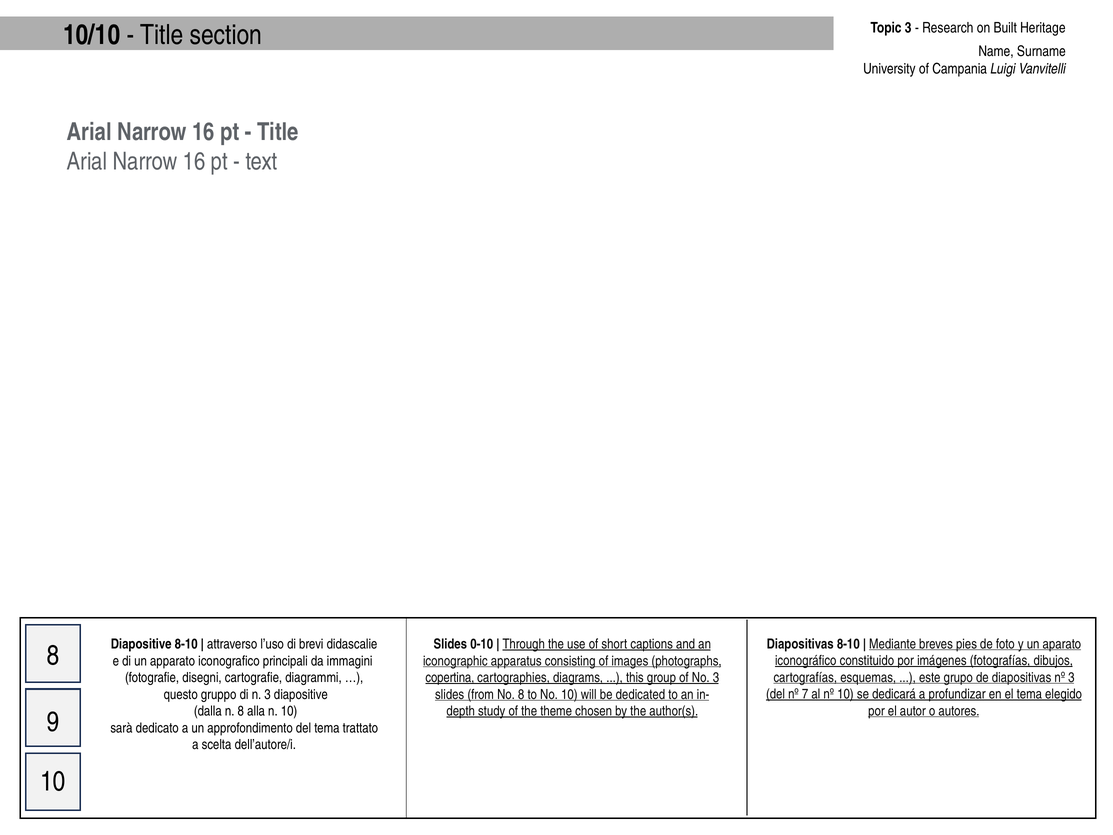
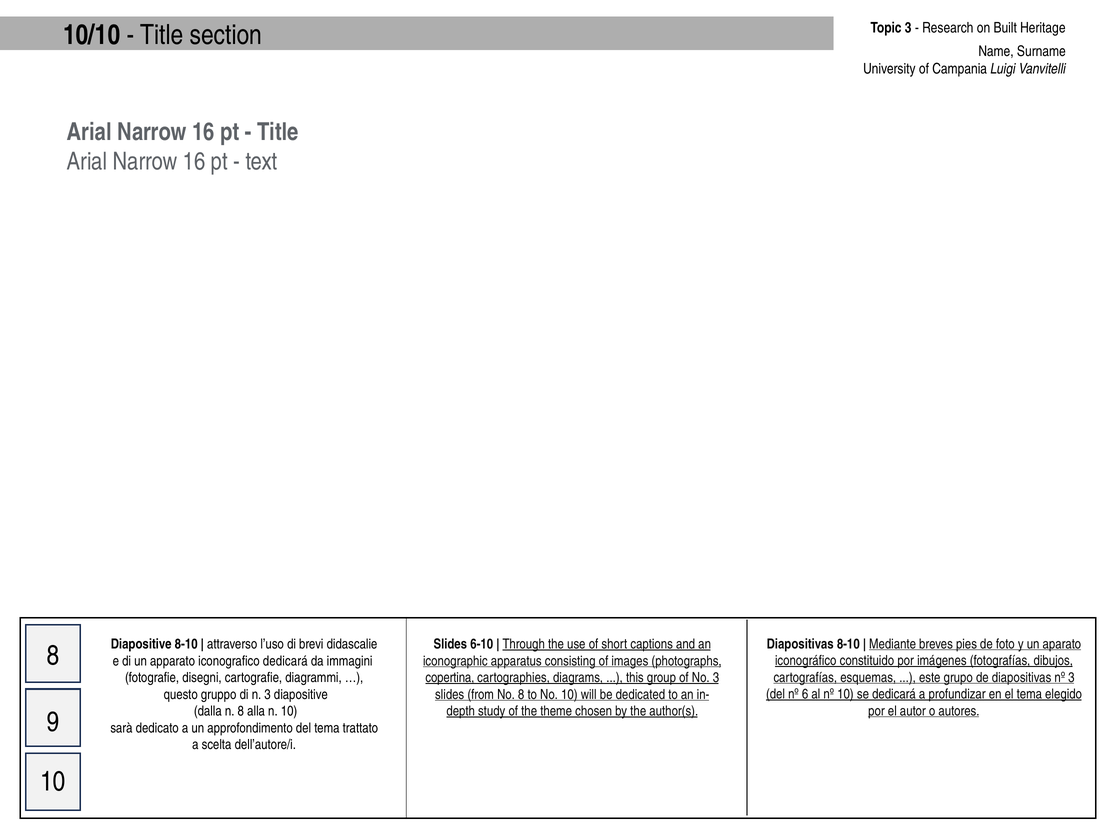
0-10: 0-10 -> 6-10
iconografico principali: principali -> dedicará
7: 7 -> 6
